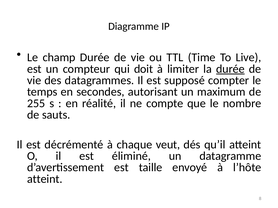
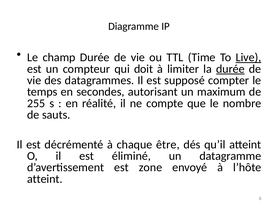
Live underline: none -> present
veut: veut -> être
taille: taille -> zone
